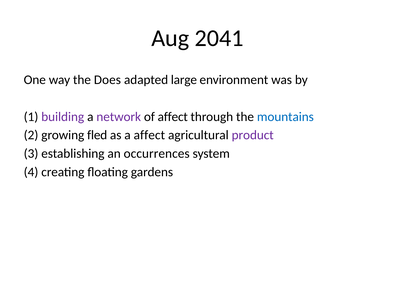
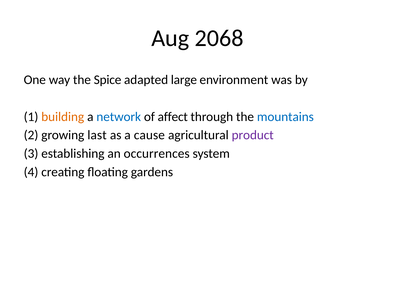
2041: 2041 -> 2068
Does: Does -> Spice
building colour: purple -> orange
network colour: purple -> blue
fled: fled -> last
a affect: affect -> cause
